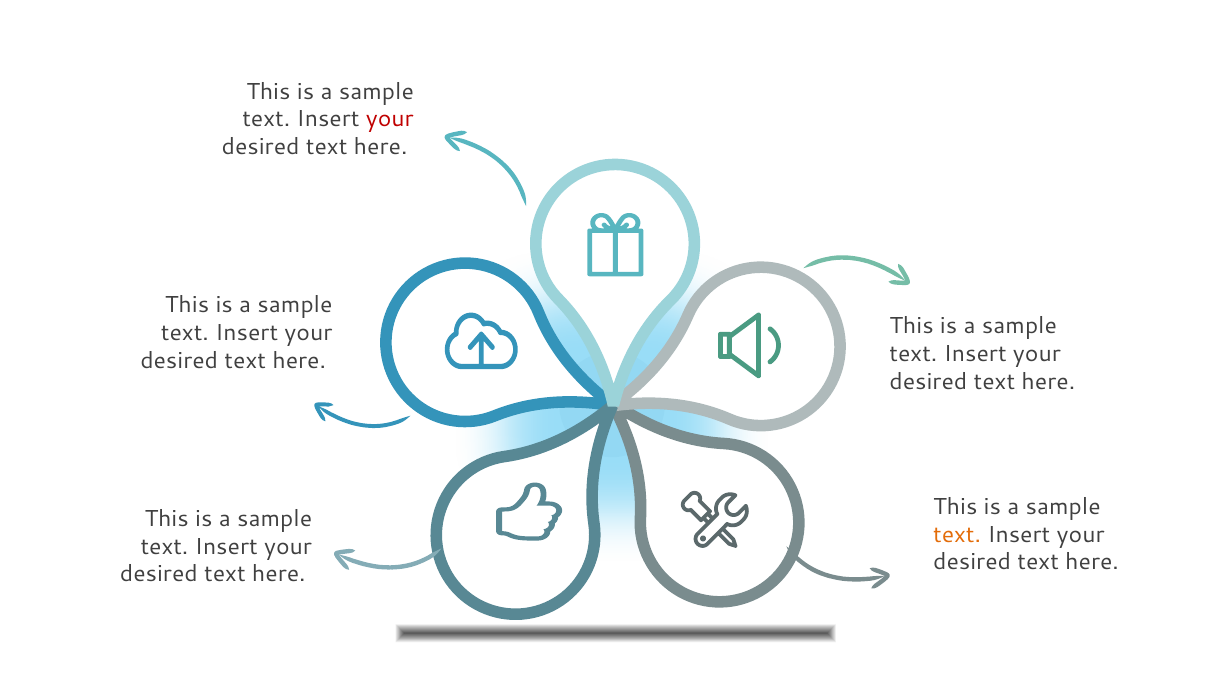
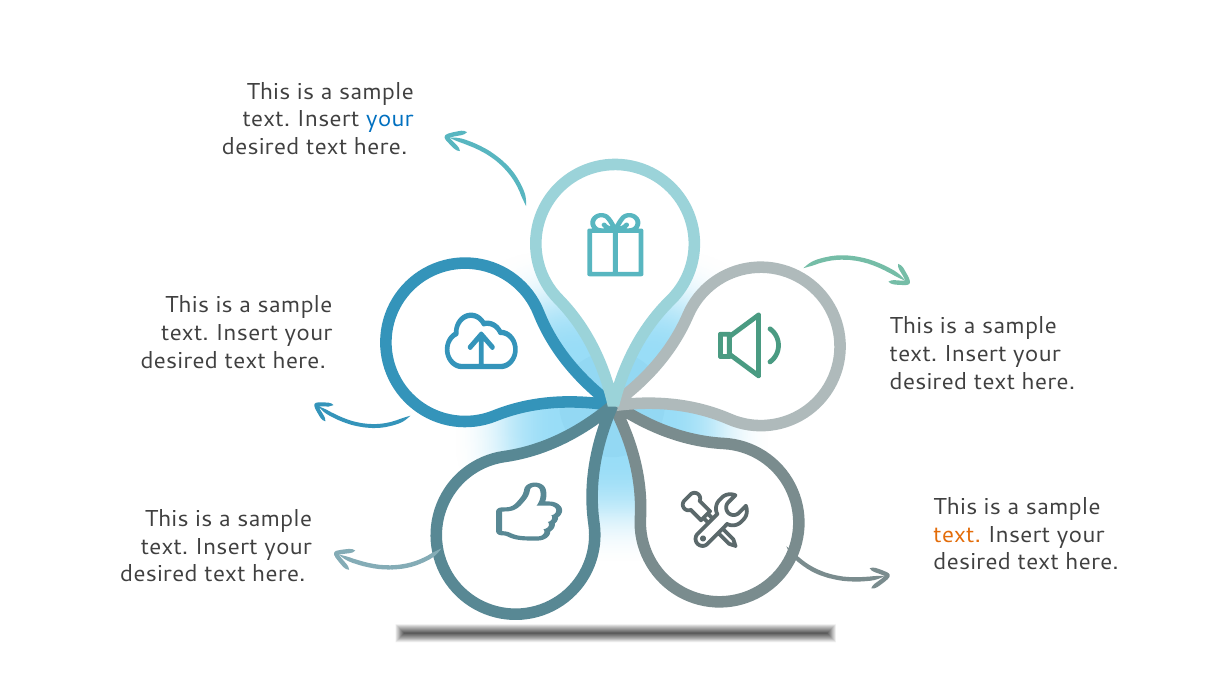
your at (390, 119) colour: red -> blue
